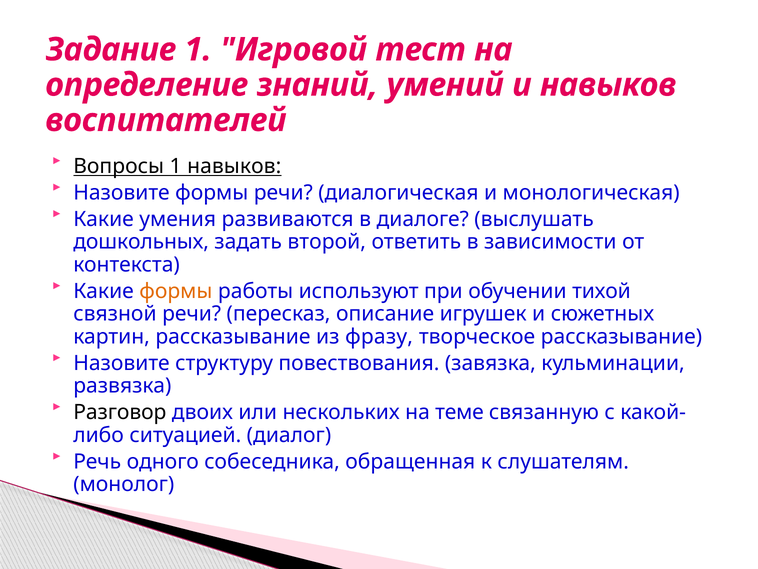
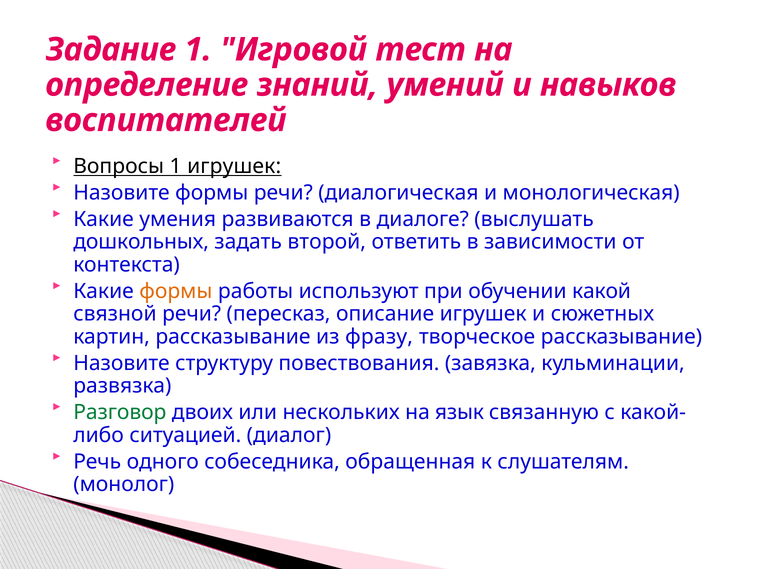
1 навыков: навыков -> игрушек
тихой: тихой -> какой
Разговор colour: black -> green
теме: теме -> язык
